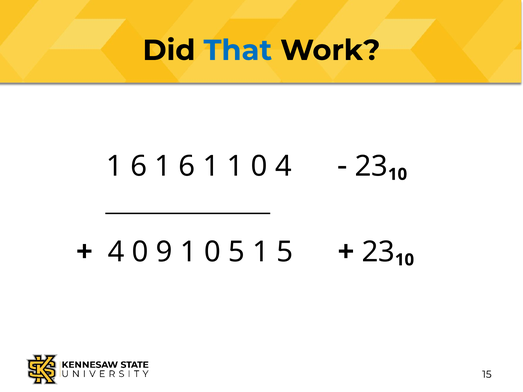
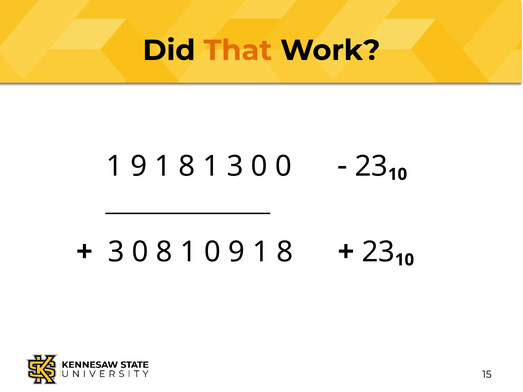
That colour: blue -> orange
6 at (139, 166): 6 -> 9
6 at (187, 166): 6 -> 8
1 1: 1 -> 3
0 4: 4 -> 0
4 at (116, 252): 4 -> 3
0 9: 9 -> 8
0 5: 5 -> 9
5 at (285, 252): 5 -> 8
